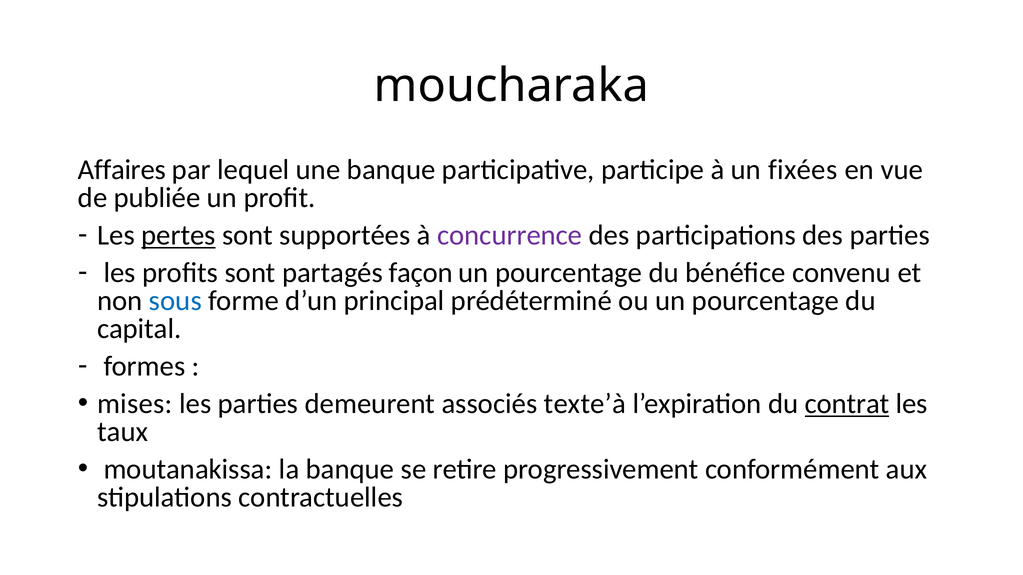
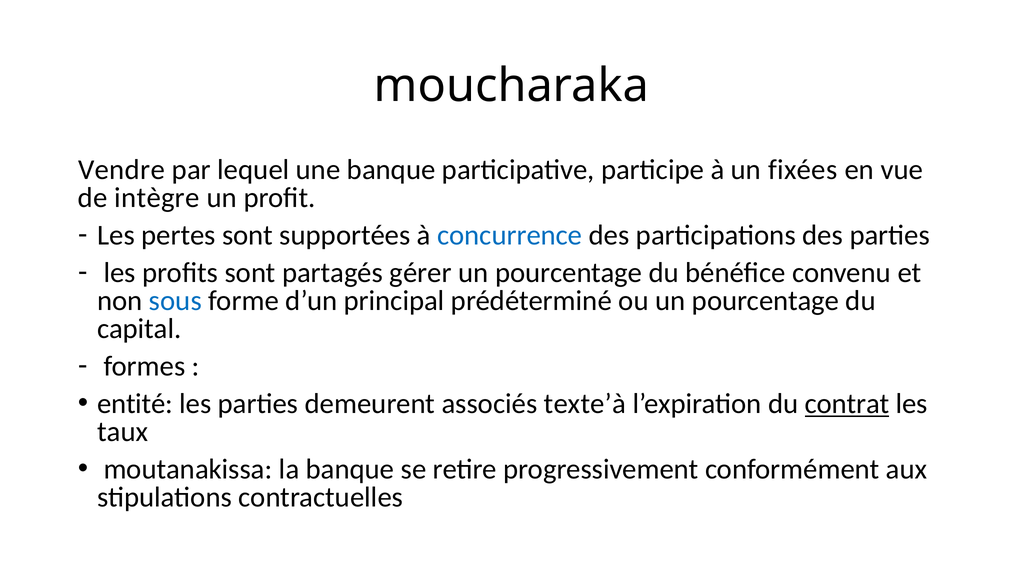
Affaires: Affaires -> Vendre
publiée: publiée -> intègre
pertes underline: present -> none
concurrence colour: purple -> blue
façon: façon -> gérer
mises: mises -> entité
